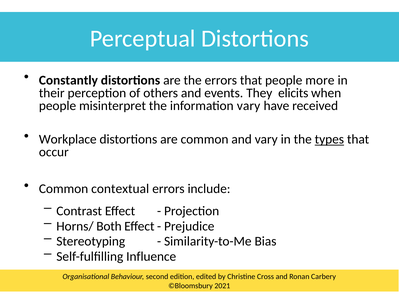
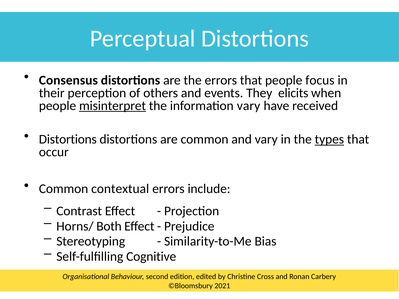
Constantly: Constantly -> Consensus
more: more -> focus
misinterpret underline: none -> present
Workplace at (68, 139): Workplace -> Distortions
Influence: Influence -> Cognitive
